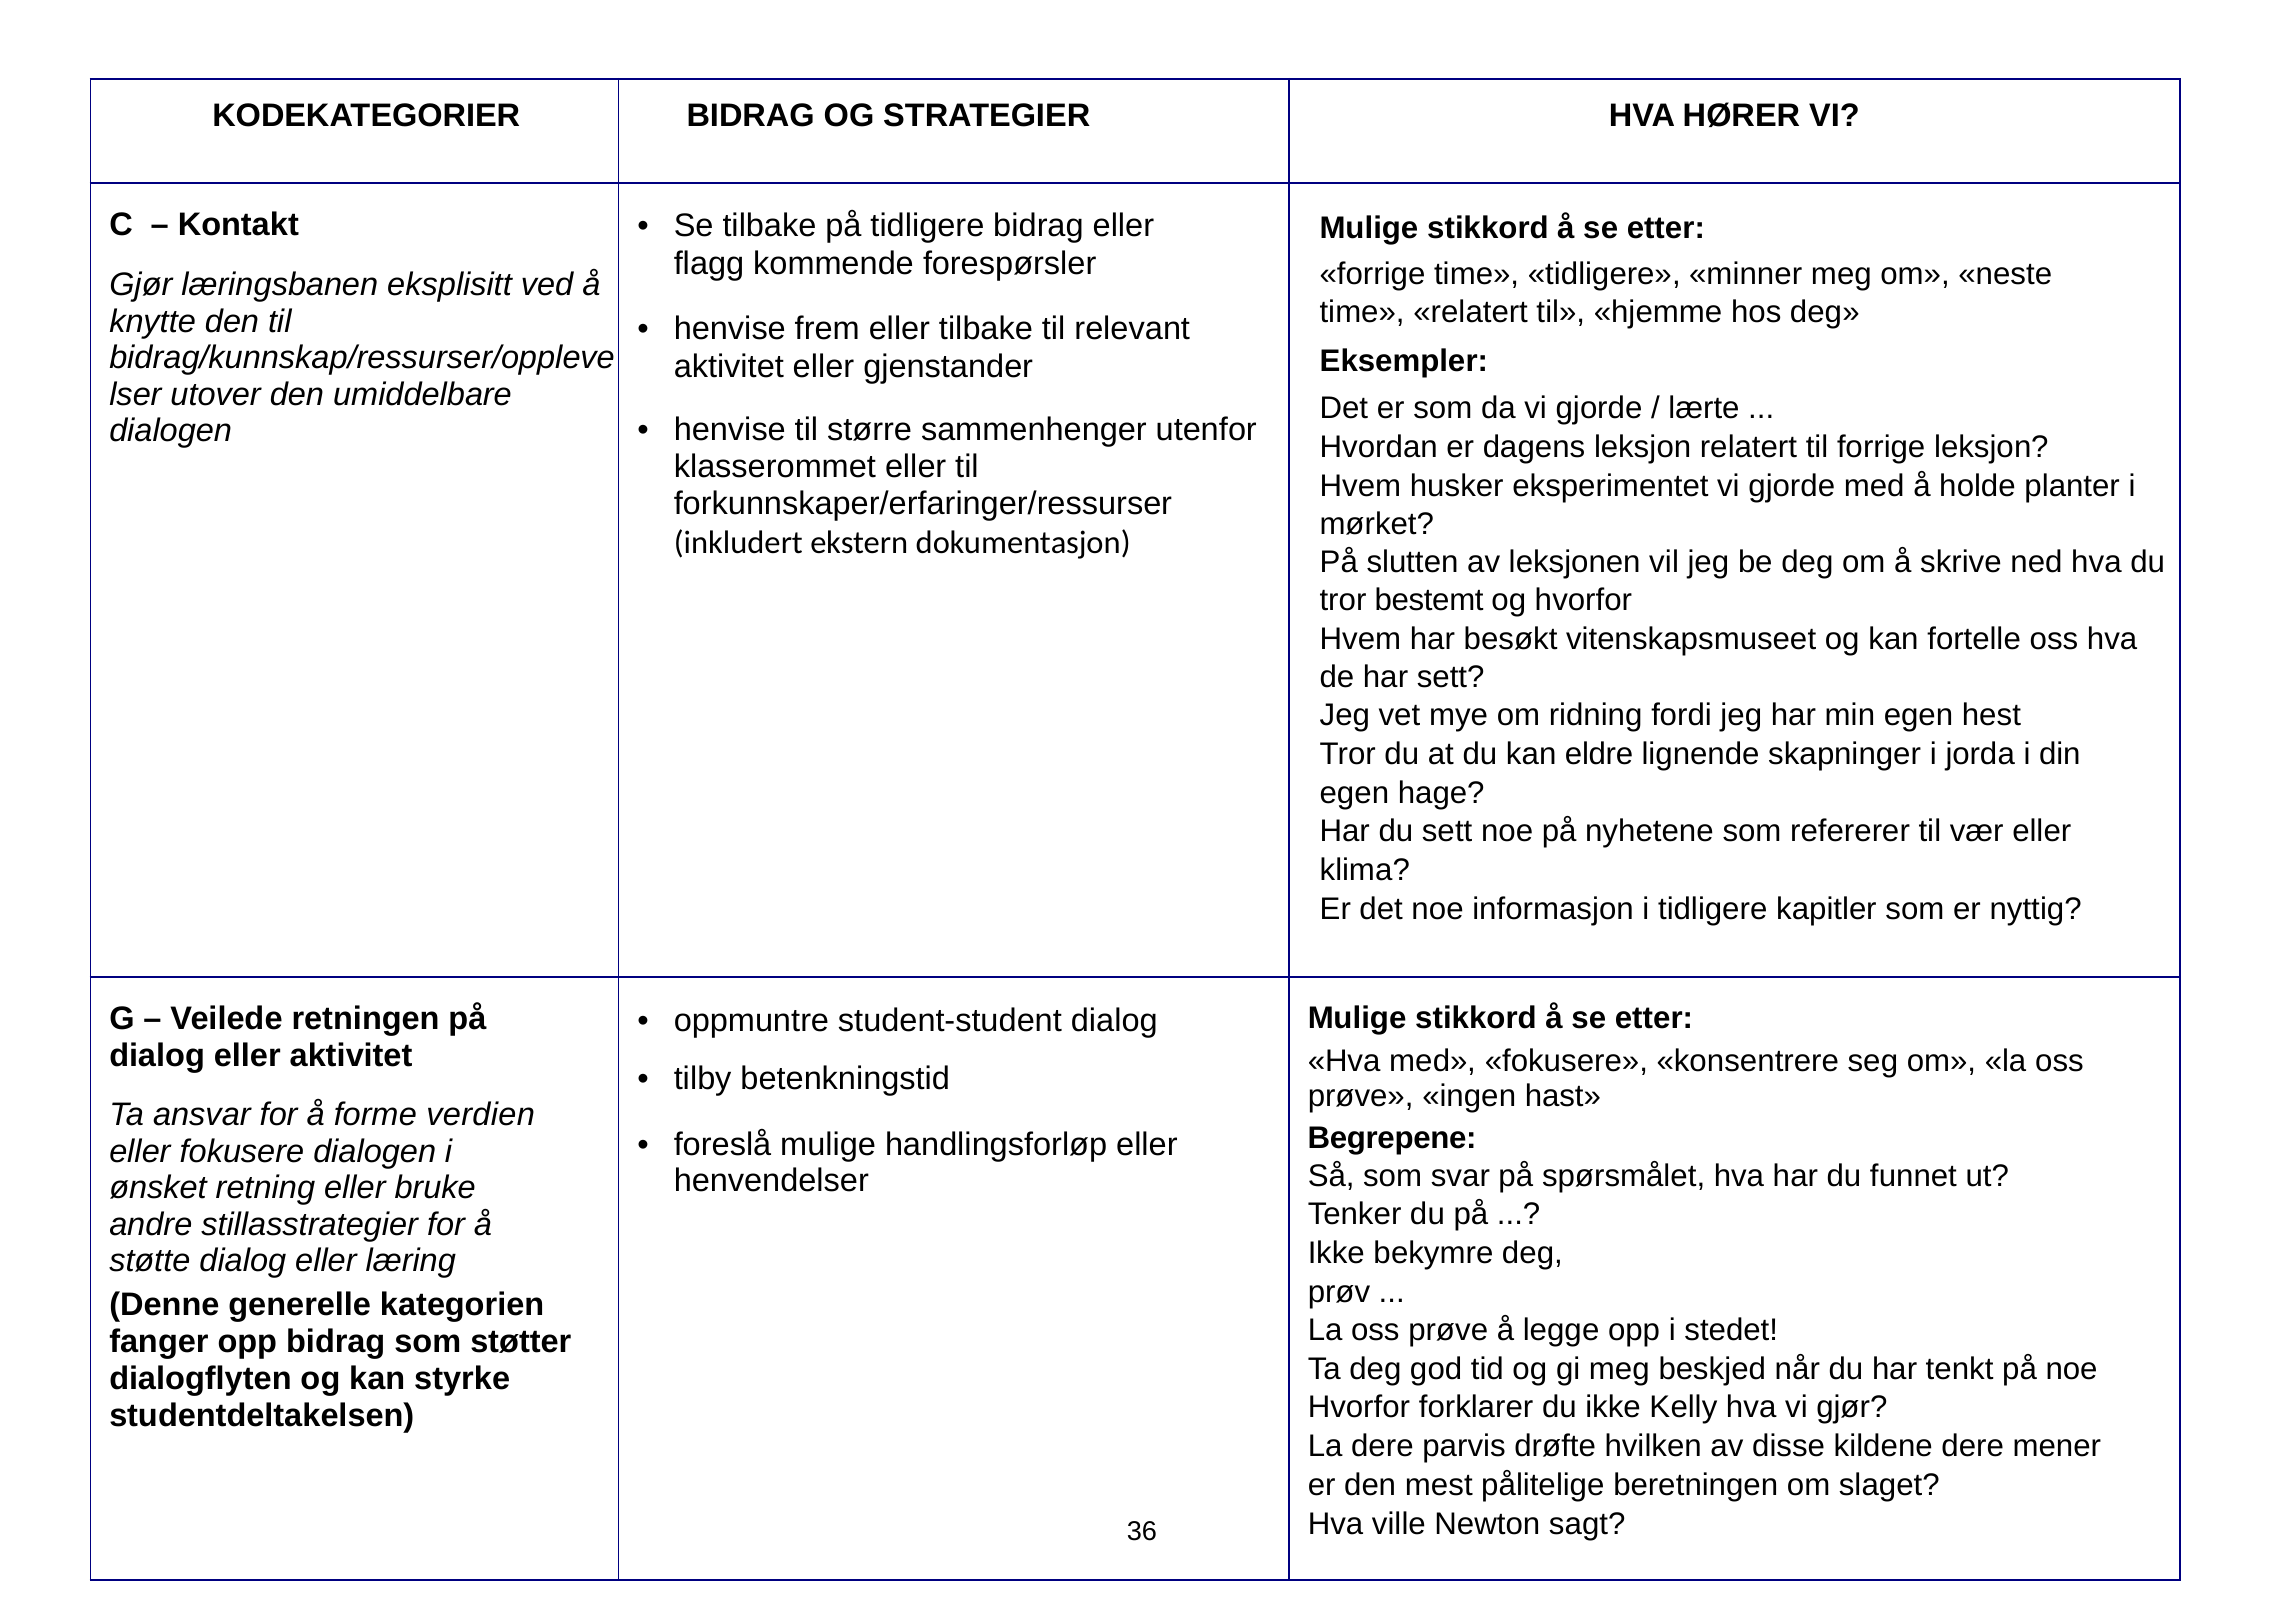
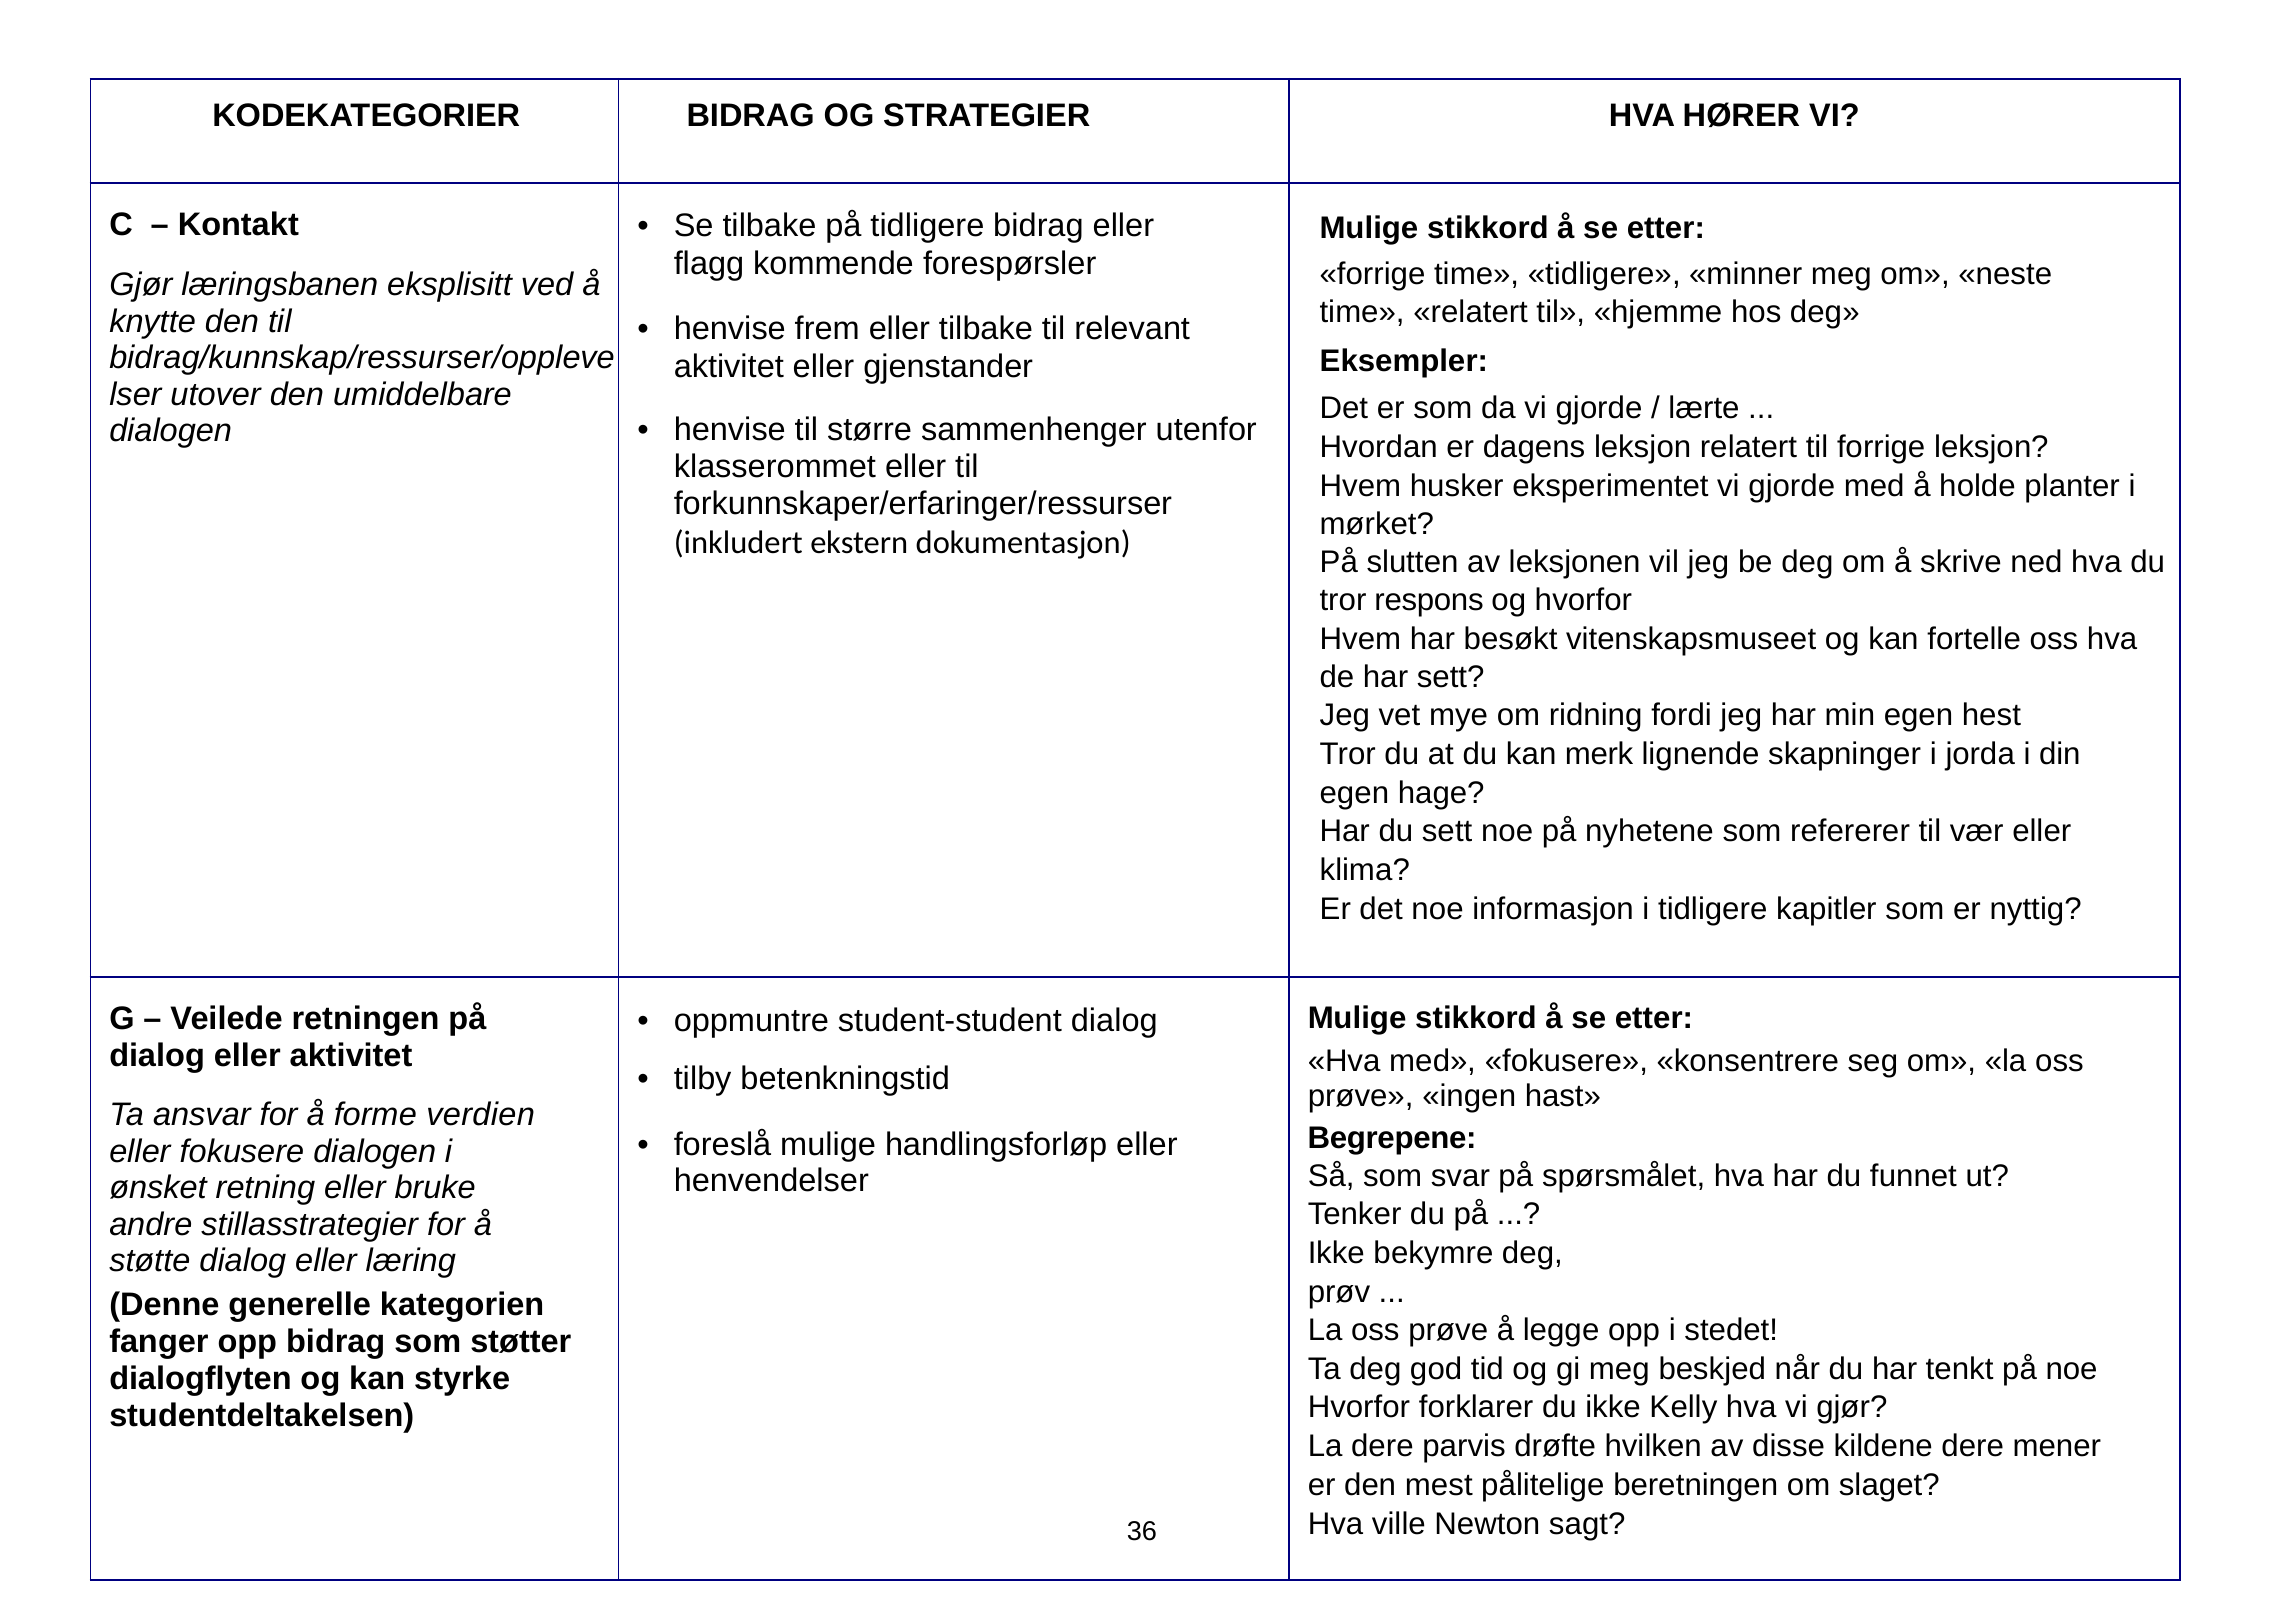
bestemt: bestemt -> respons
eldre: eldre -> merk
